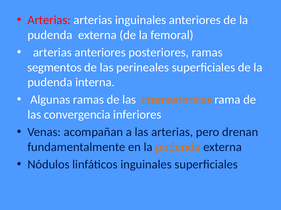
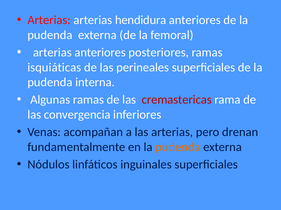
arterias inguinales: inguinales -> hendidura
segmentos: segmentos -> isquiáticas
cremastericas colour: orange -> red
